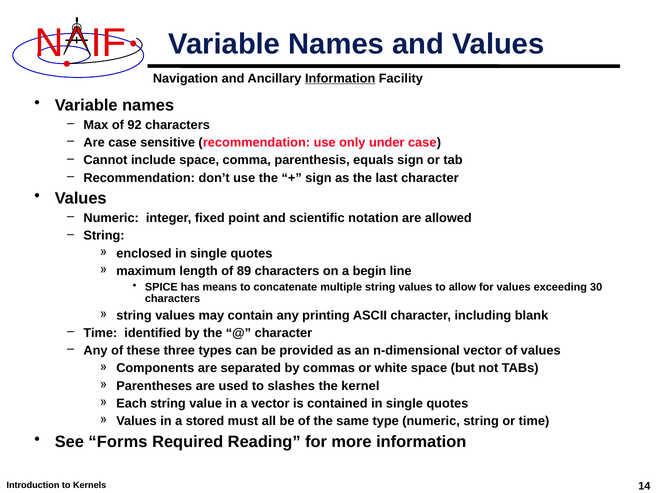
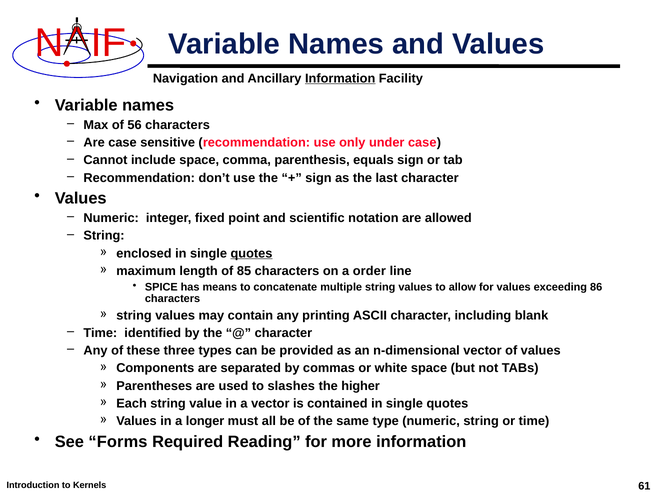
92: 92 -> 56
quotes at (251, 253) underline: none -> present
89: 89 -> 85
begin: begin -> order
30: 30 -> 86
kernel: kernel -> higher
stored: stored -> longer
14: 14 -> 61
